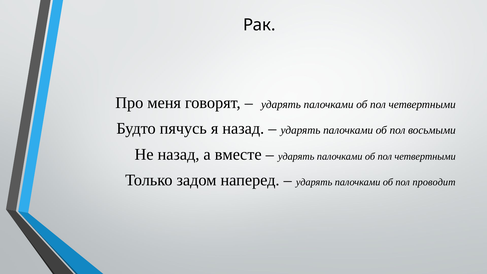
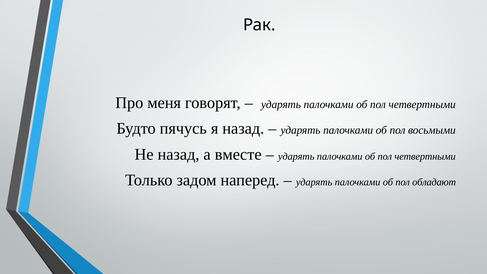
проводит: проводит -> обладают
